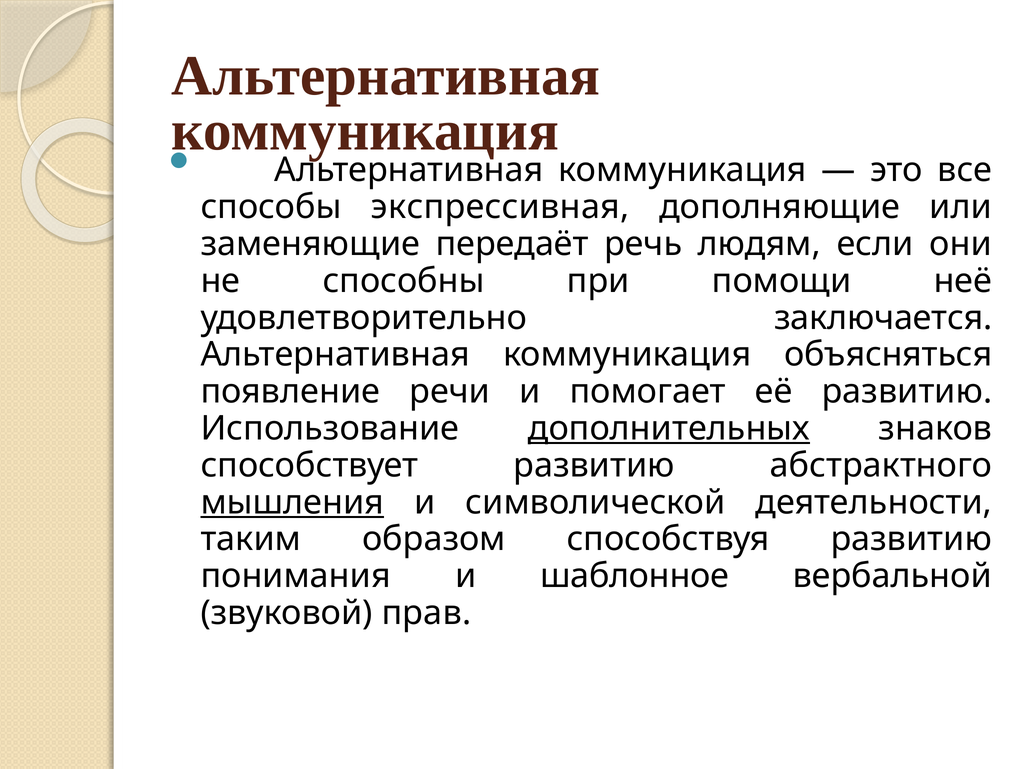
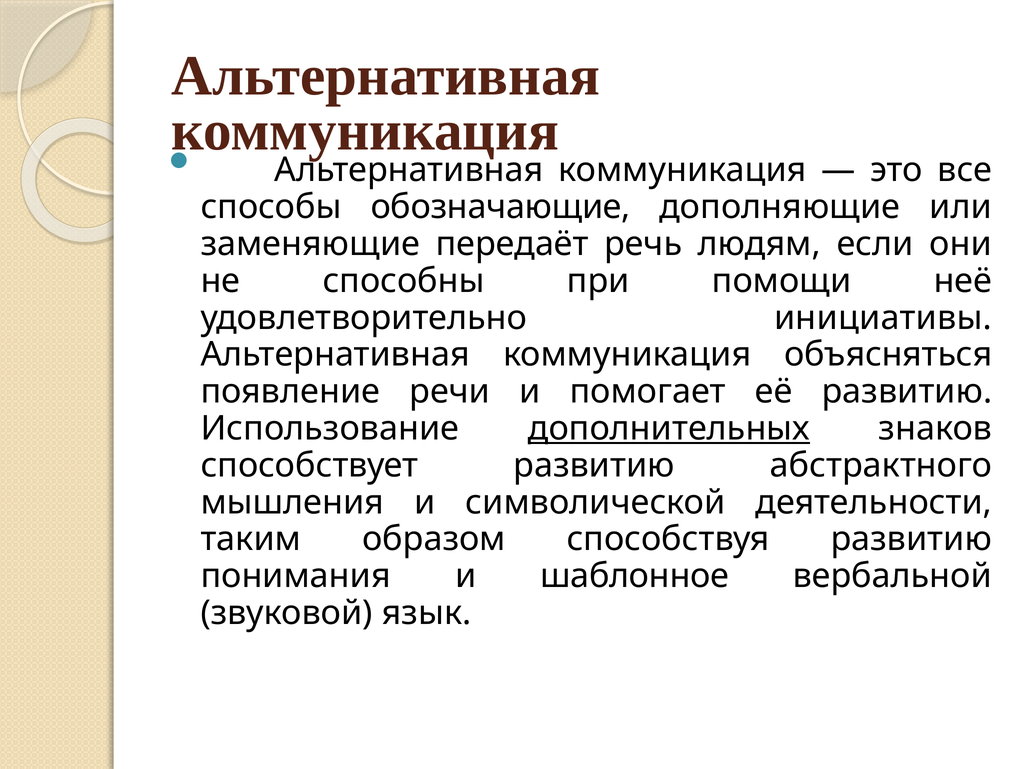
экспрессивная: экспрессивная -> обозначающие
заключается: заключается -> инициативы
мышления underline: present -> none
прав: прав -> язык
